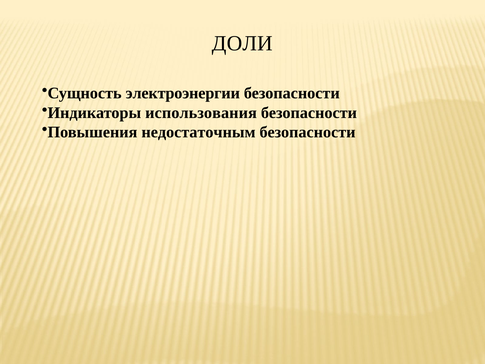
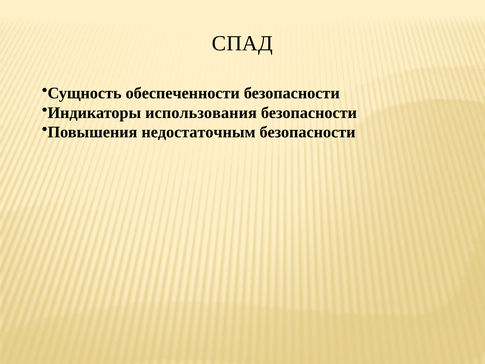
ДОЛИ: ДОЛИ -> СПАД
электроэнергии: электроэнергии -> обеспеченности
